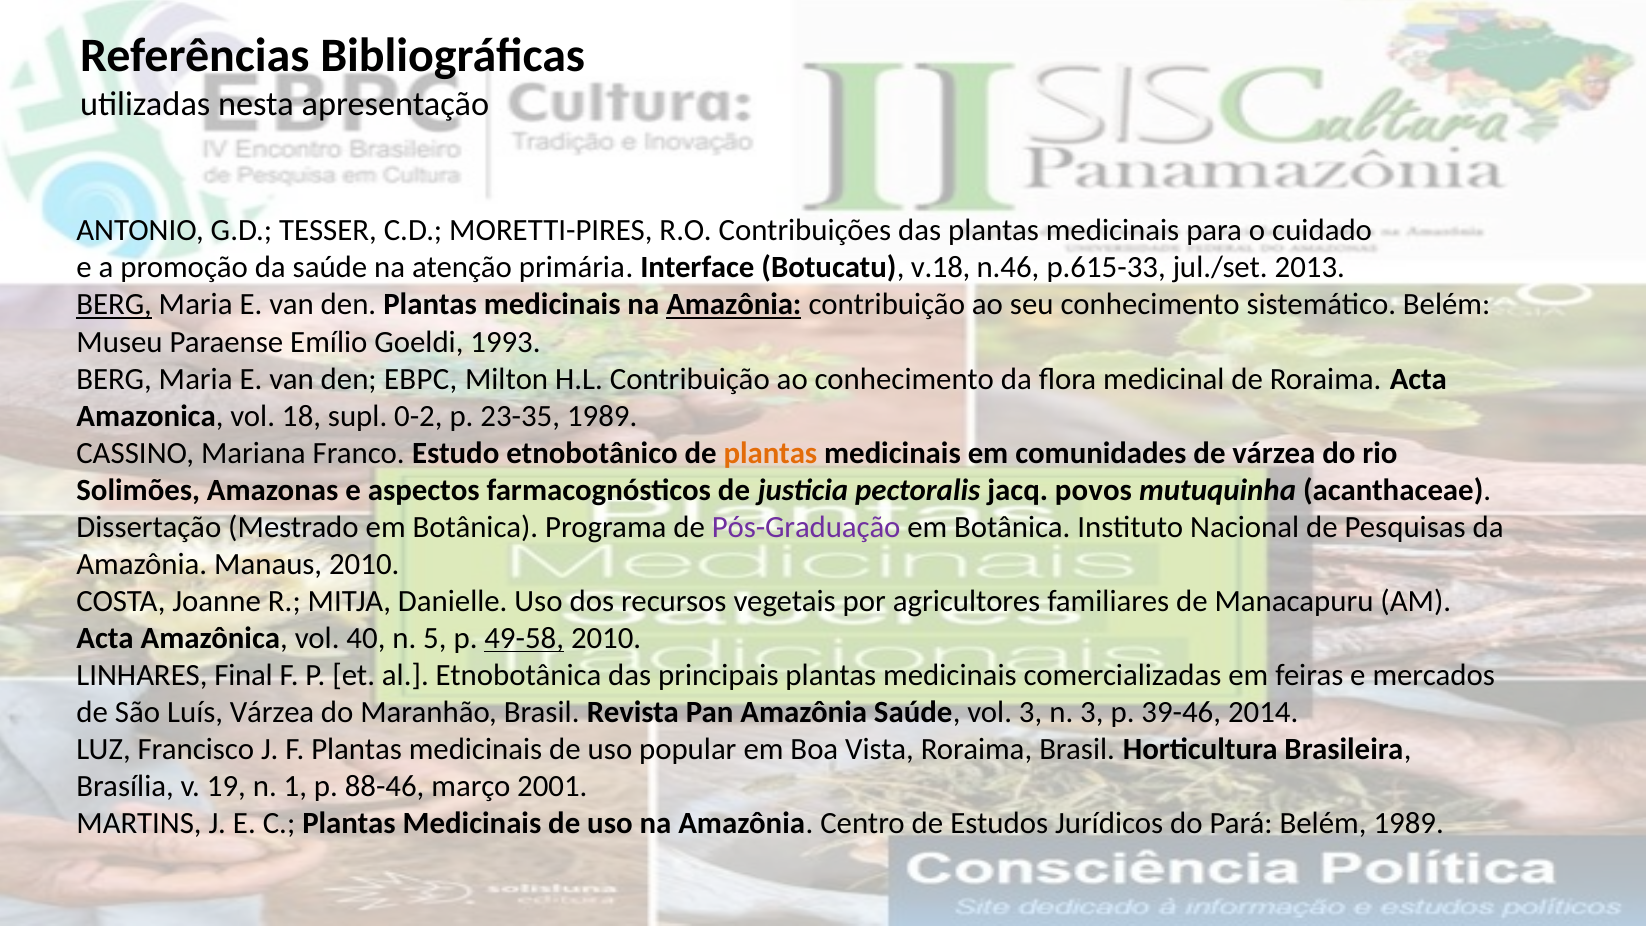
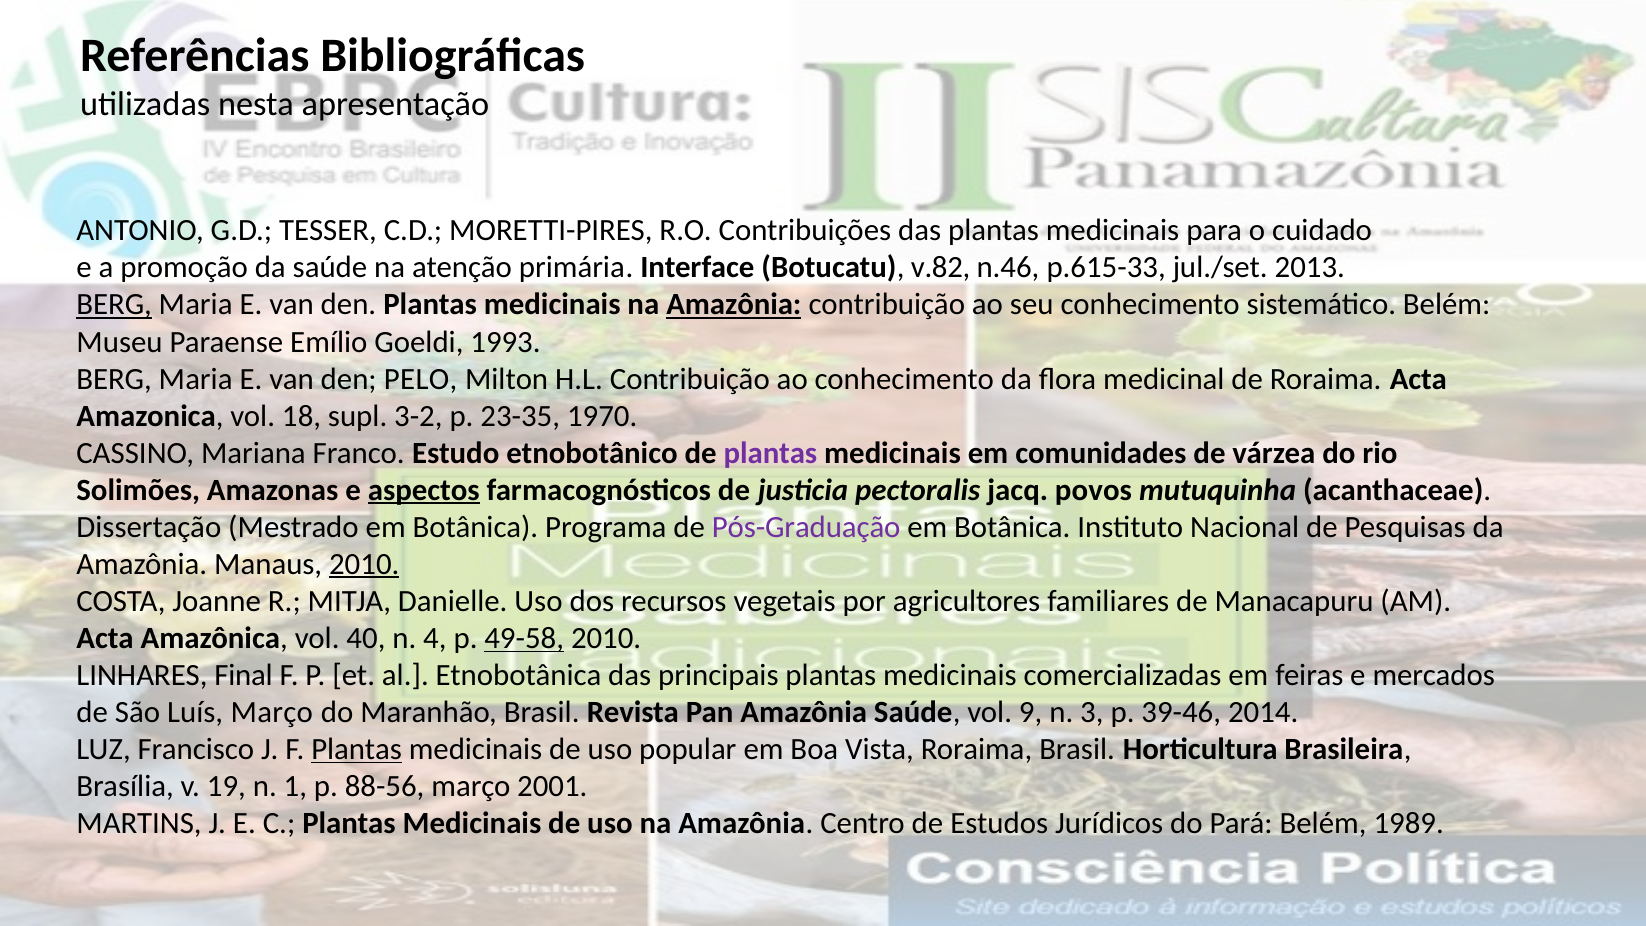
v.18: v.18 -> v.82
EBPC: EBPC -> PELO
0-2: 0-2 -> 3-2
23-35 1989: 1989 -> 1970
plantas at (770, 453) colour: orange -> purple
aspectos underline: none -> present
2010 at (364, 564) underline: none -> present
5: 5 -> 4
Luís Várzea: Várzea -> Março
vol 3: 3 -> 9
Plantas at (357, 749) underline: none -> present
88-46: 88-46 -> 88-56
